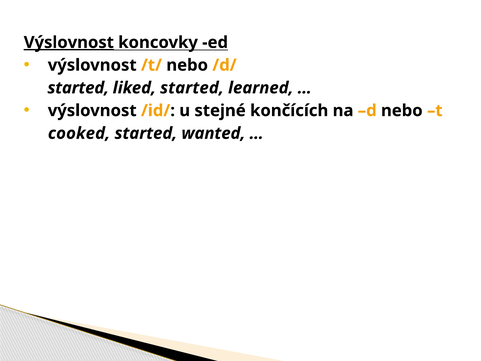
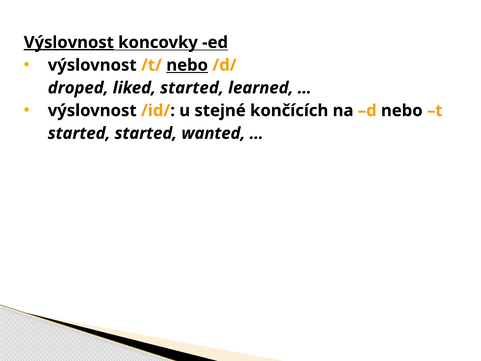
nebo at (187, 65) underline: none -> present
started at (78, 88): started -> droped
cooked at (79, 133): cooked -> started
